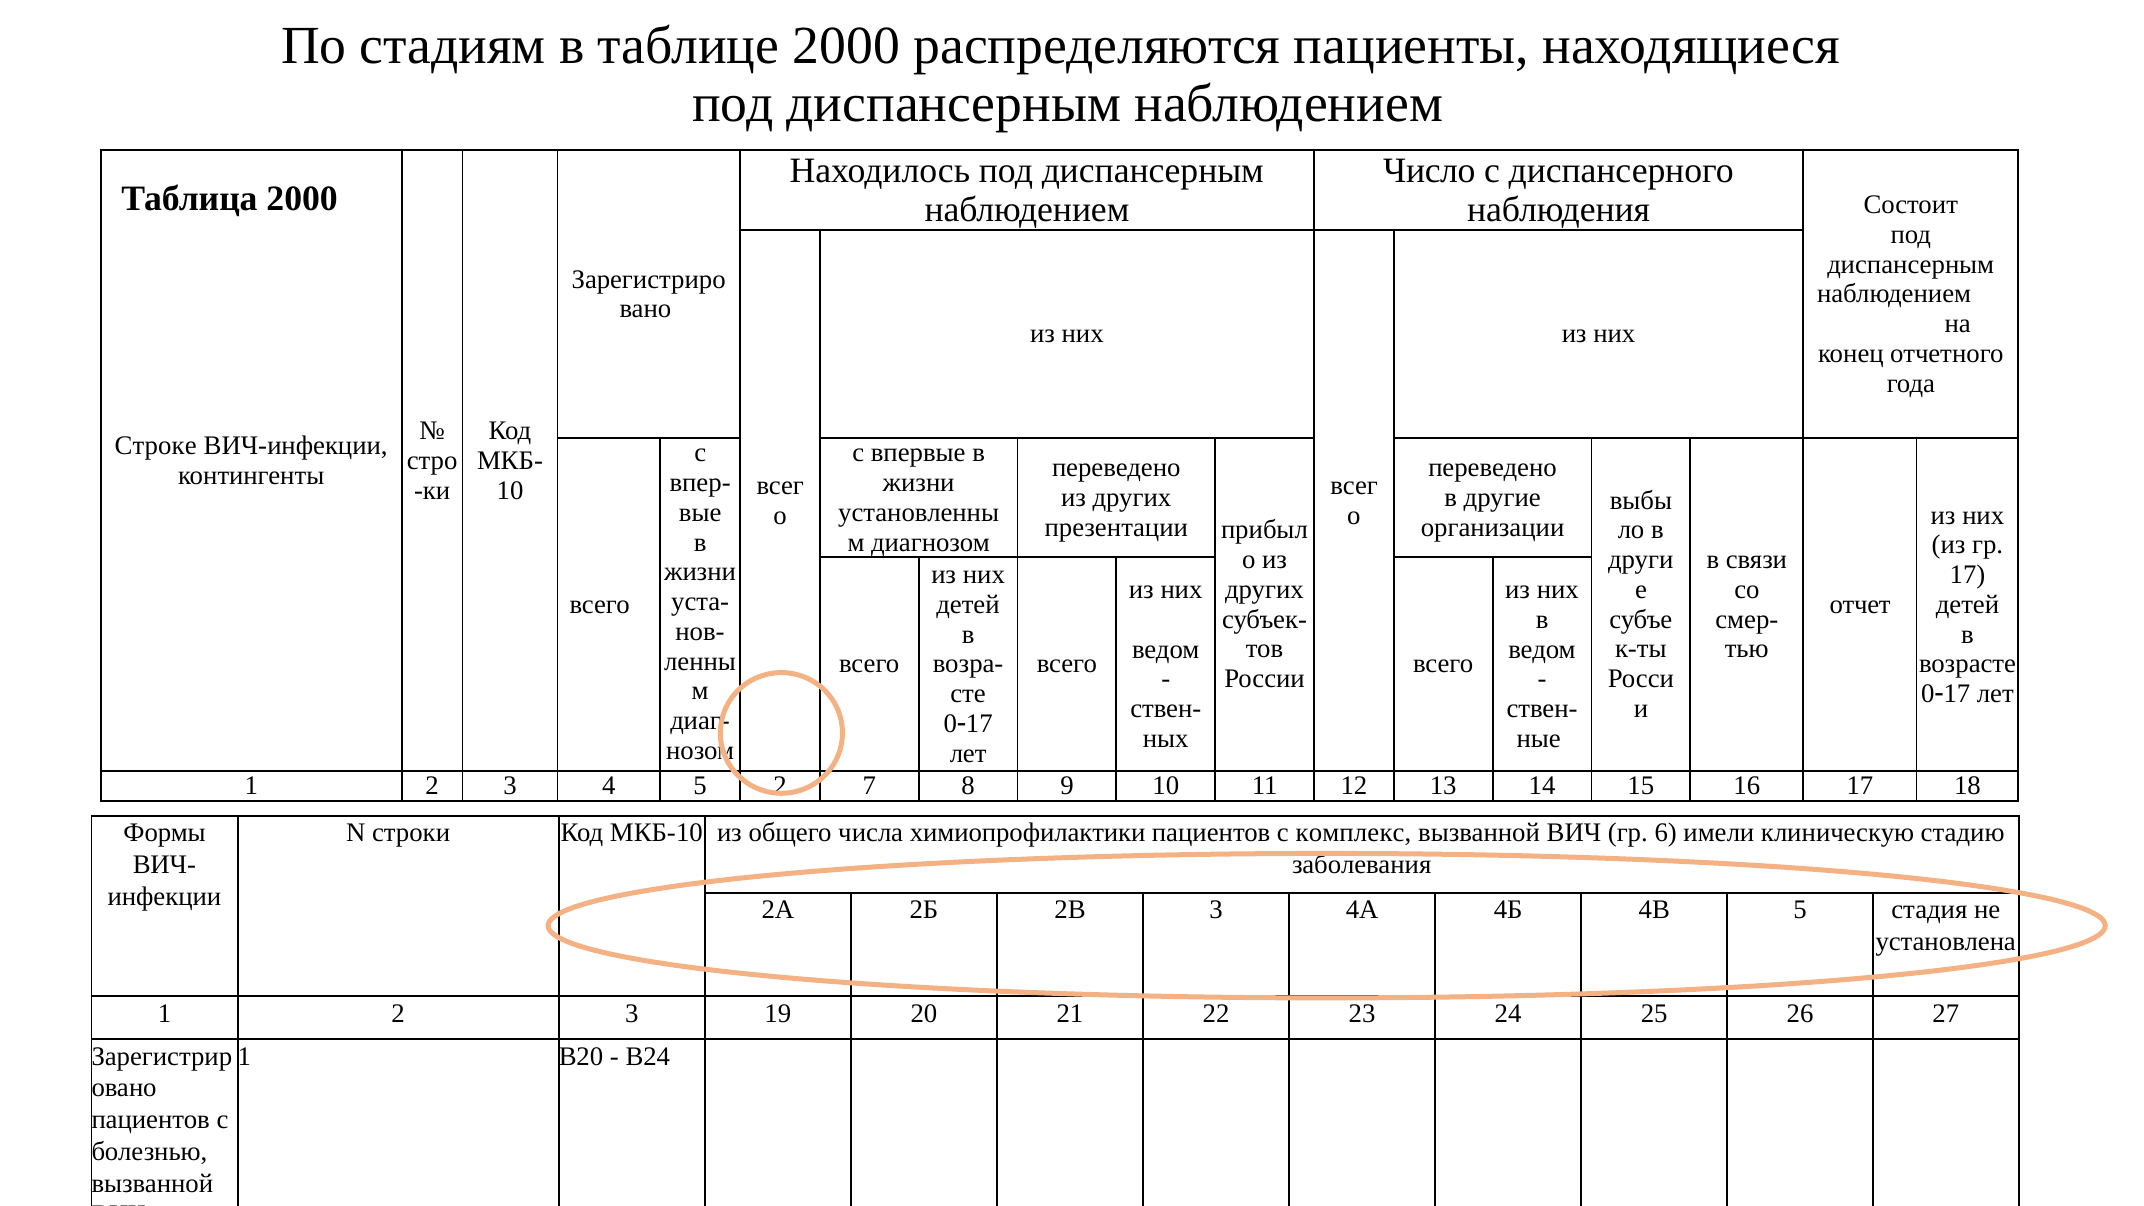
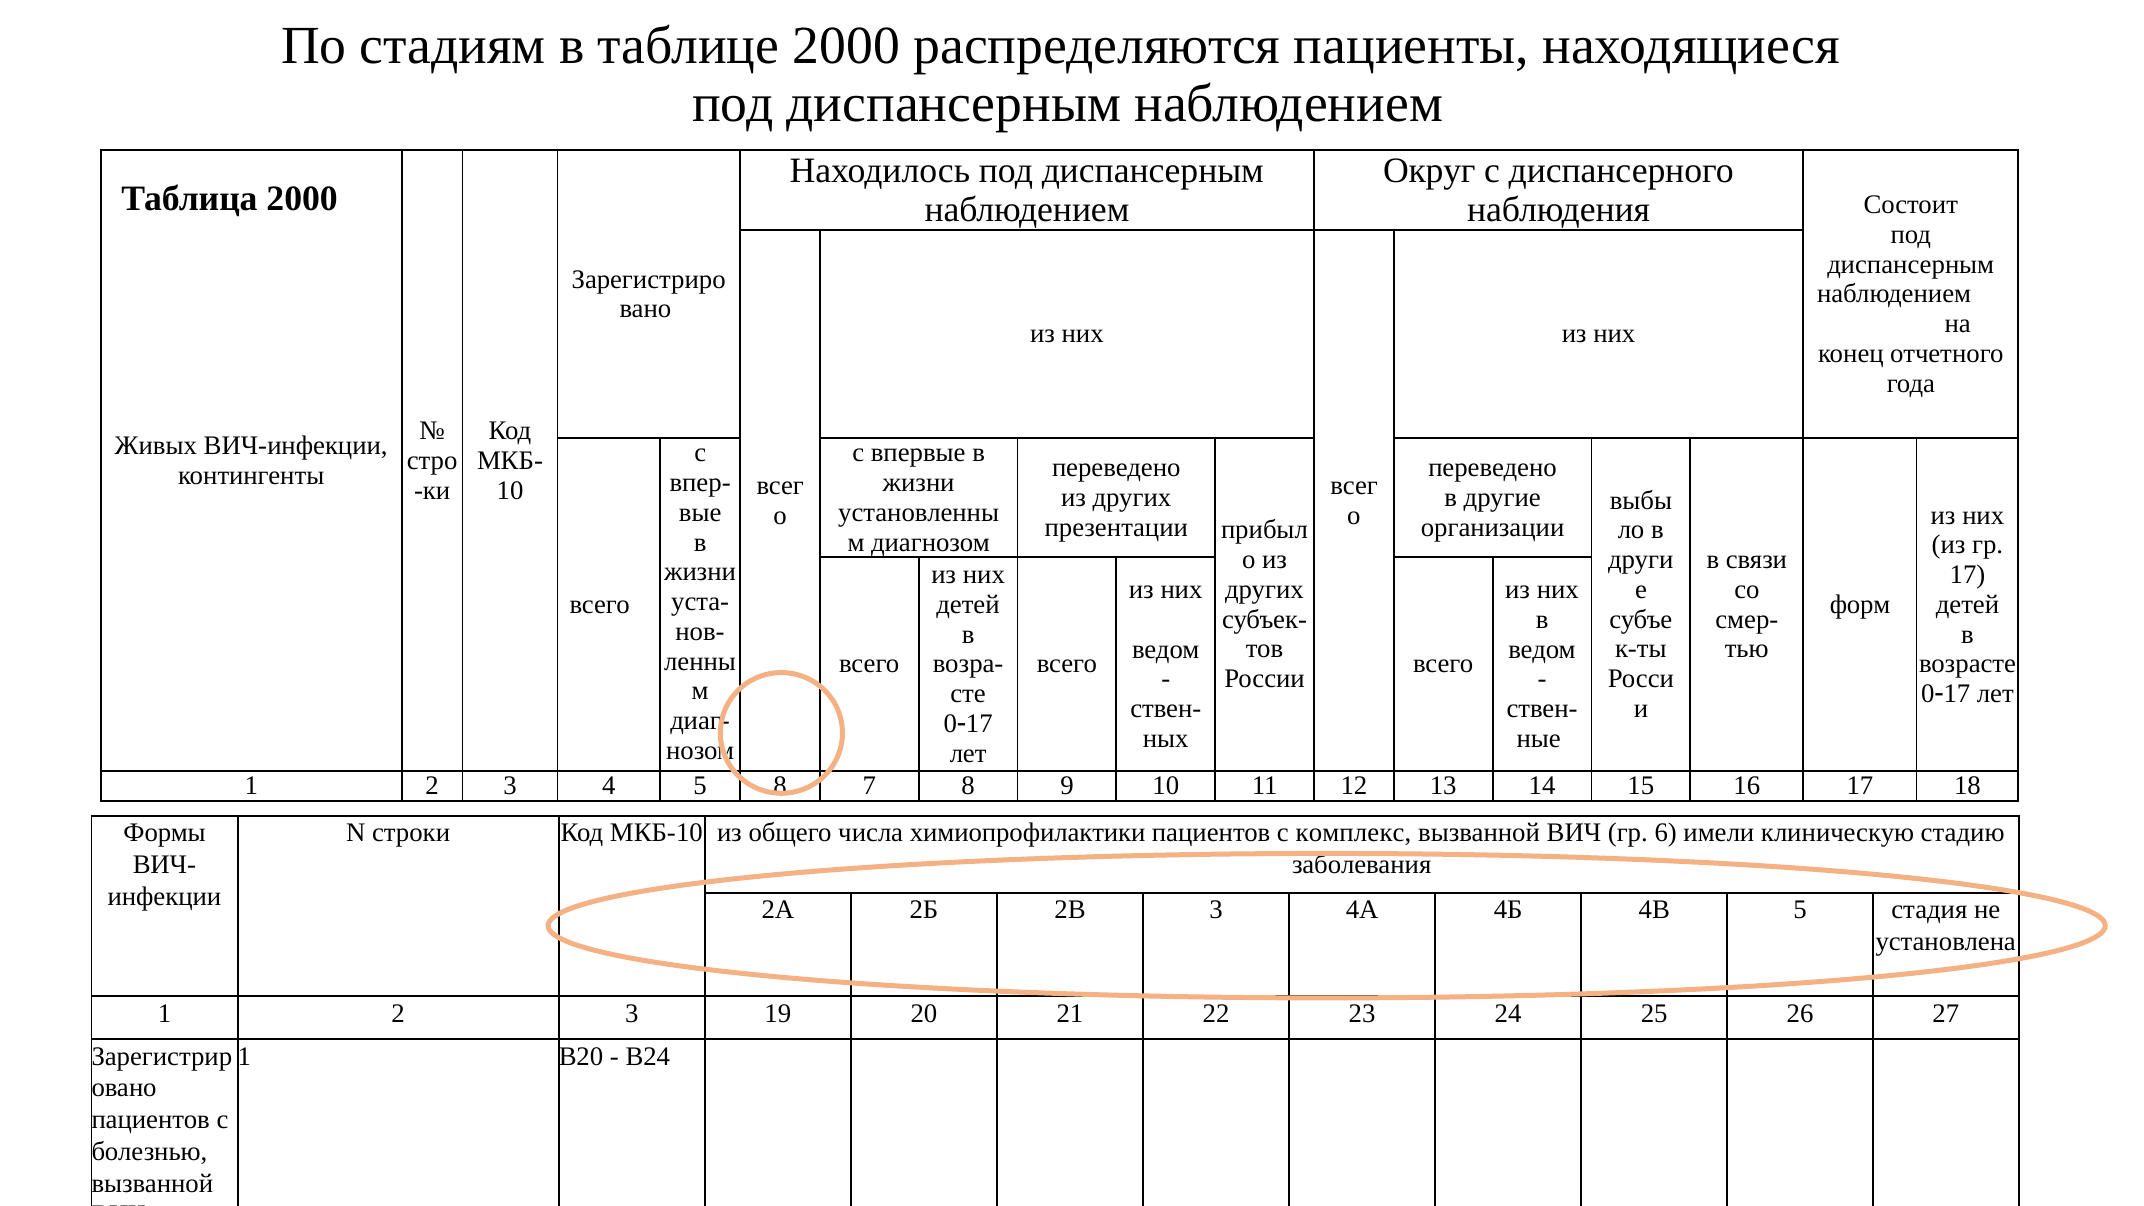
Число: Число -> Округ
Строке: Строке -> Живых
отчет: отчет -> форм
5 2: 2 -> 8
